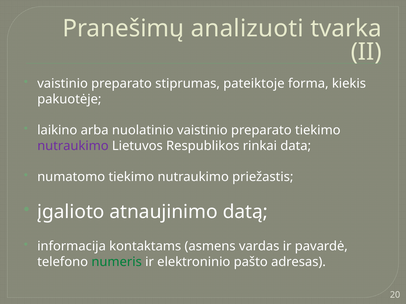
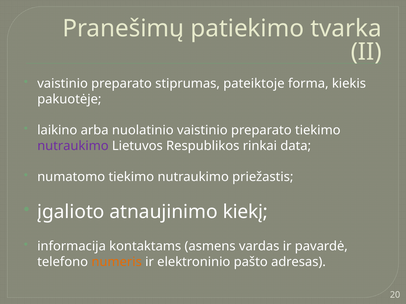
analizuoti: analizuoti -> patiekimo
datą: datą -> kiekį
numeris colour: green -> orange
